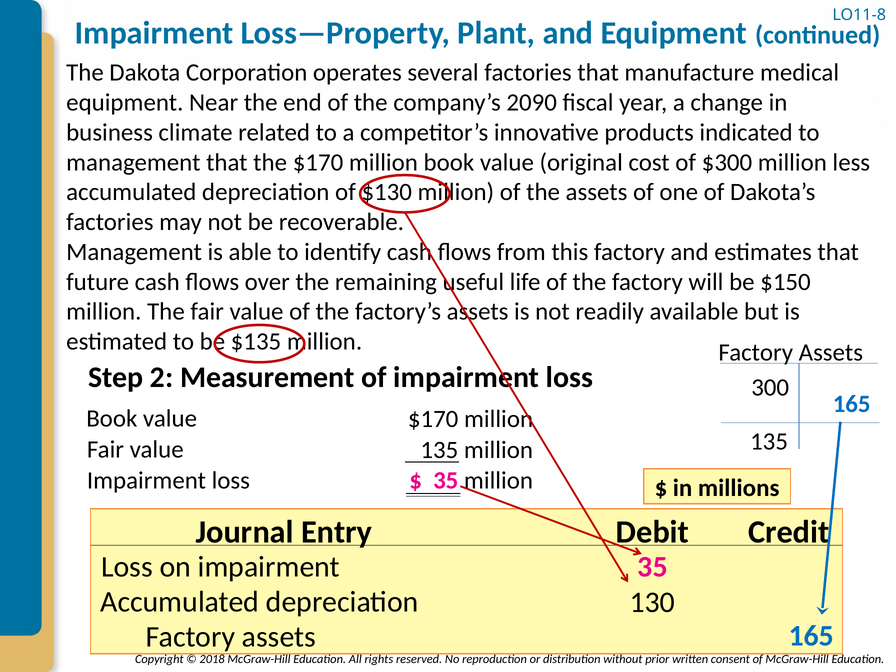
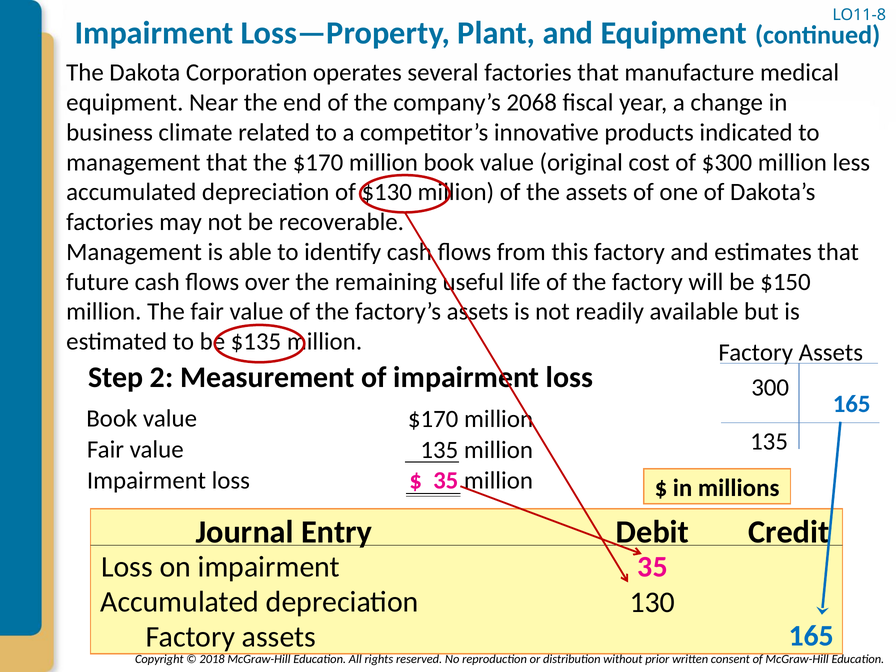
2090: 2090 -> 2068
